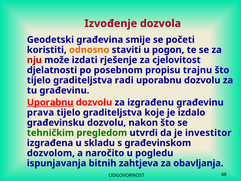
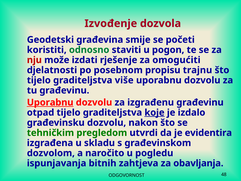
odnosno colour: orange -> green
cjelovitost: cjelovitost -> omogućiti
radi: radi -> više
prava: prava -> otpad
koje underline: none -> present
investitor: investitor -> evidentira
